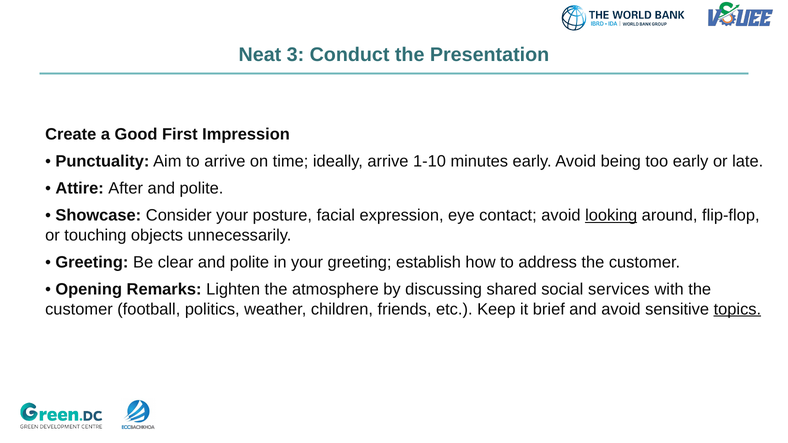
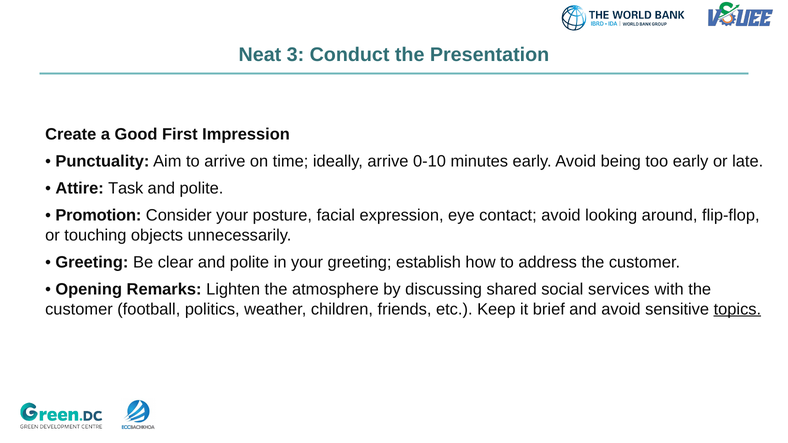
1-10: 1-10 -> 0-10
After: After -> Task
Showcase: Showcase -> Promotion
looking underline: present -> none
